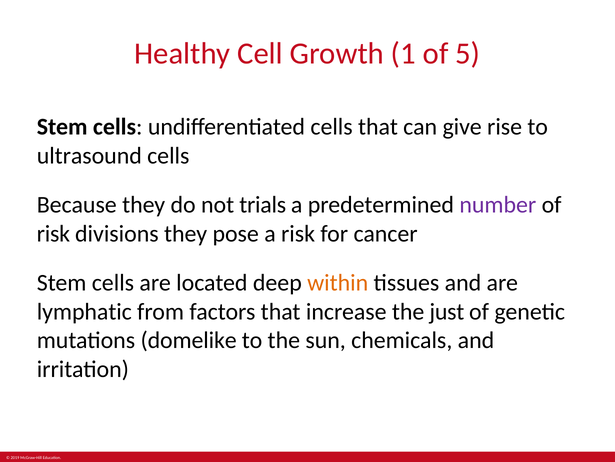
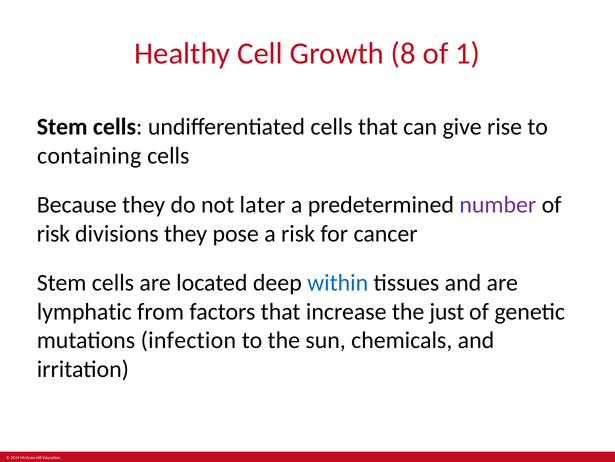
1: 1 -> 8
5: 5 -> 1
ultrasound: ultrasound -> containing
trials: trials -> later
within colour: orange -> blue
domelike: domelike -> infection
